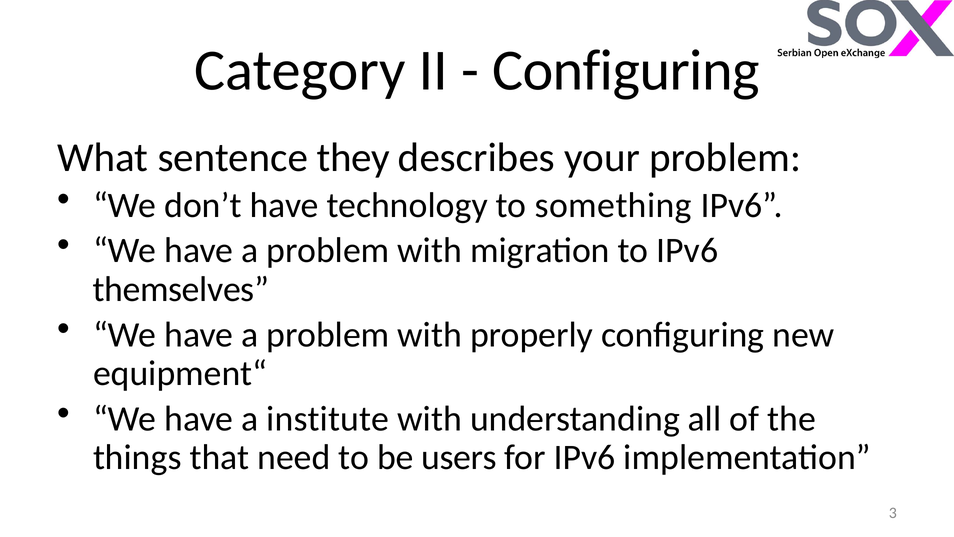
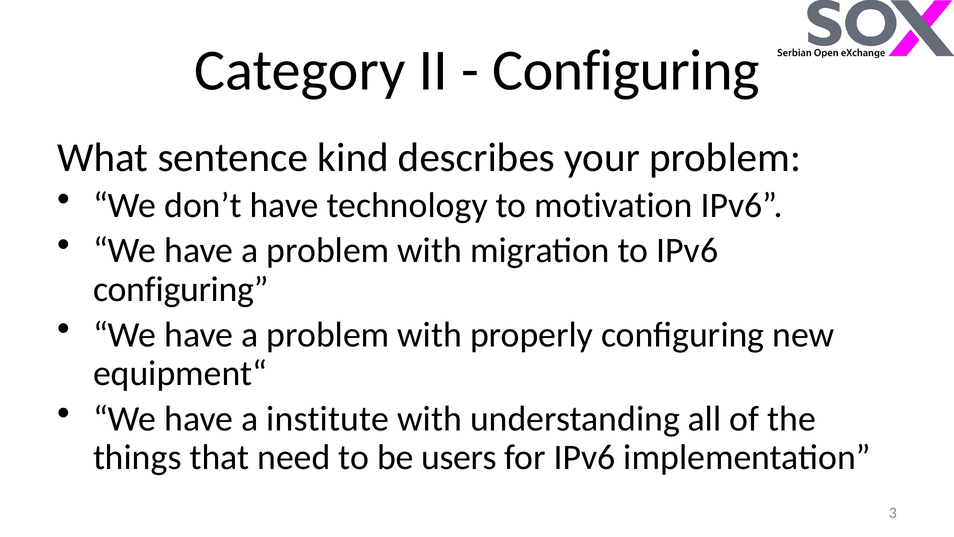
they: they -> kind
something: something -> motivation
themselves at (181, 289): themselves -> configuring
